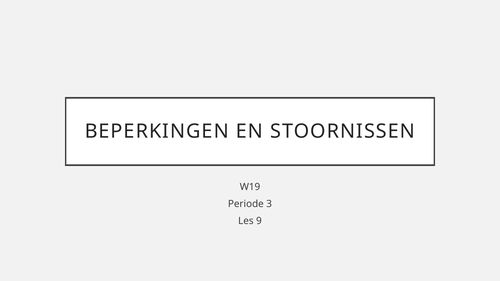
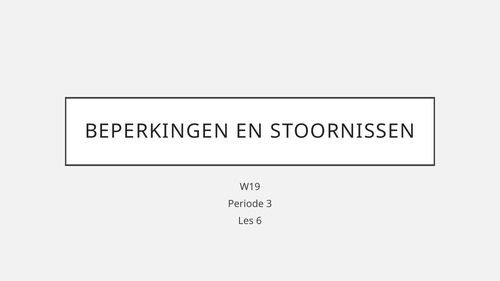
9: 9 -> 6
